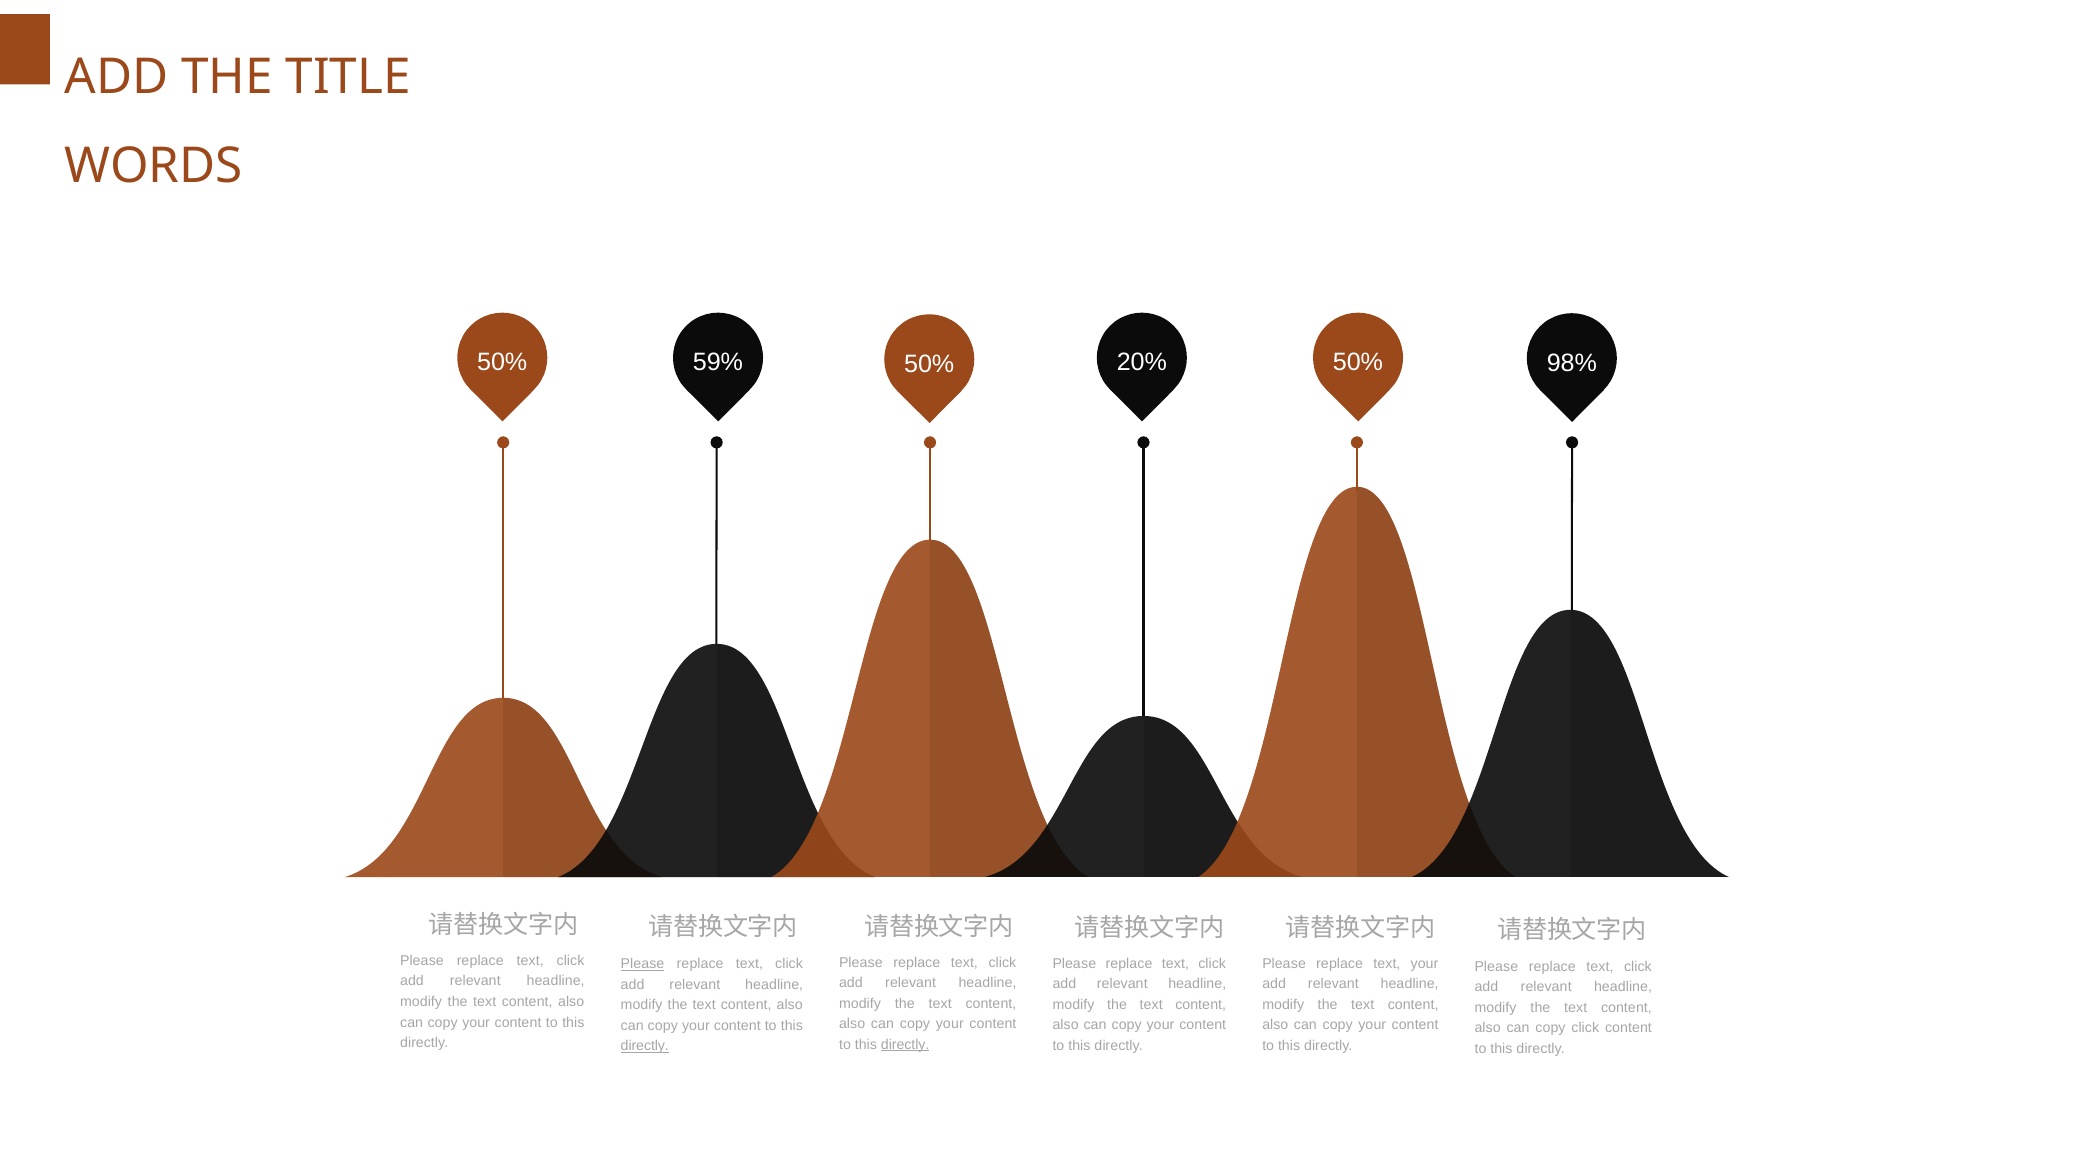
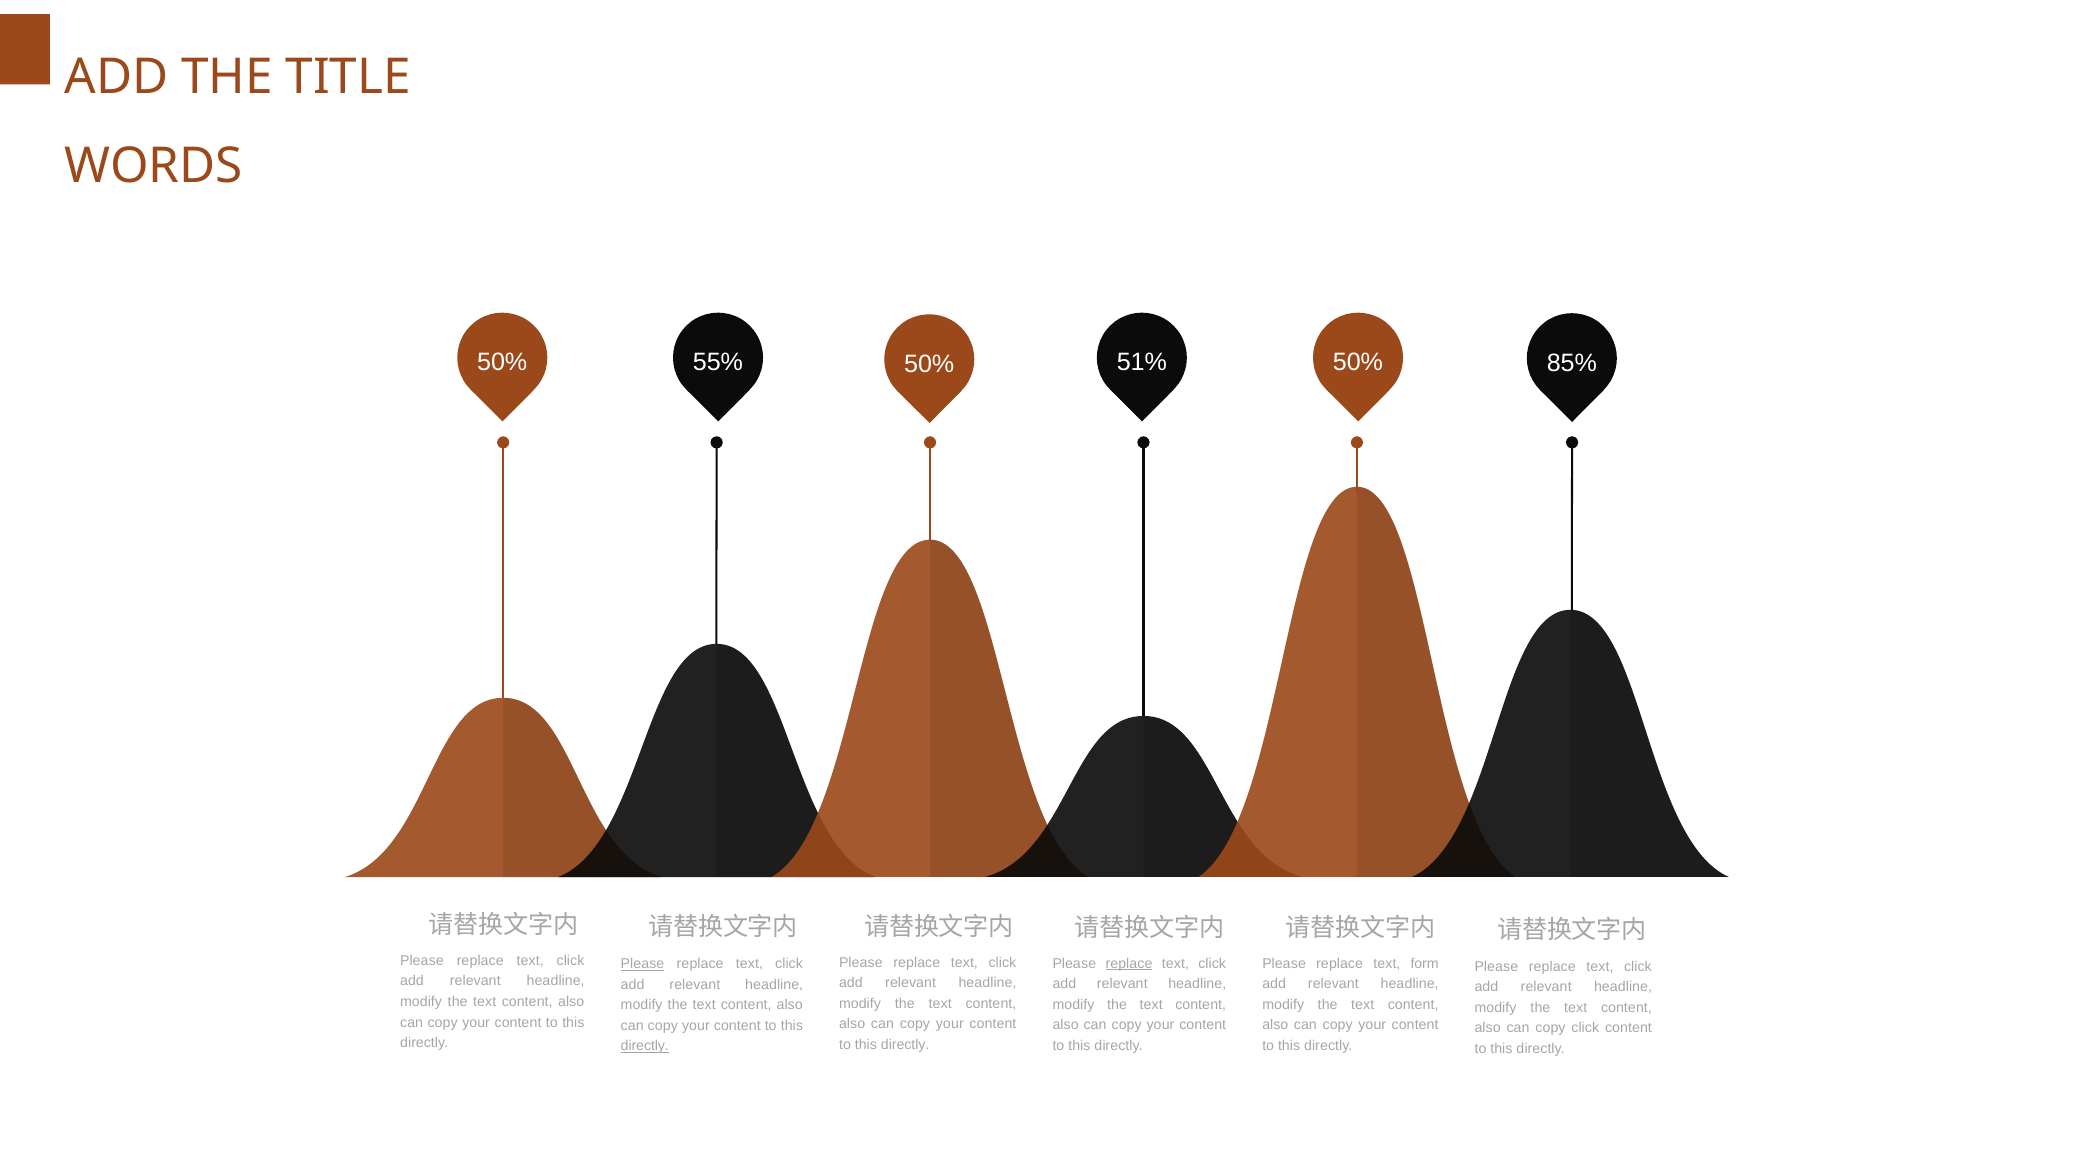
59%: 59% -> 55%
20%: 20% -> 51%
98%: 98% -> 85%
replace at (1129, 964) underline: none -> present
text your: your -> form
directly at (905, 1045) underline: present -> none
